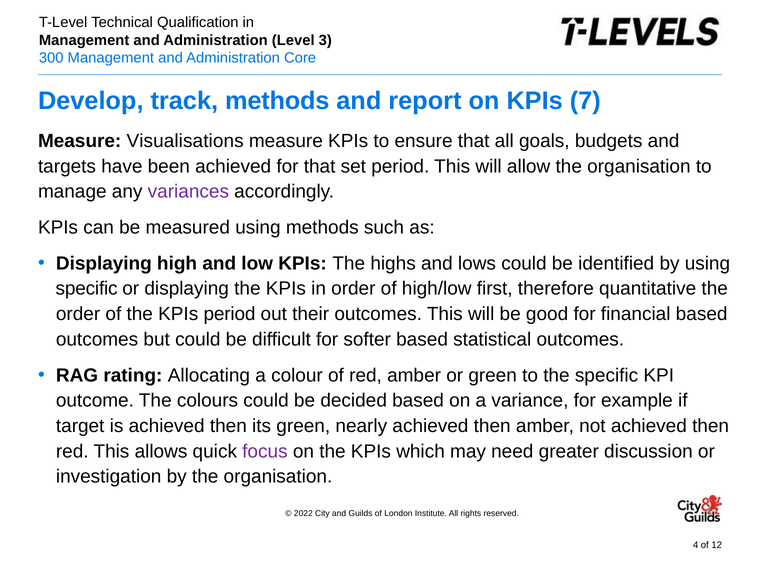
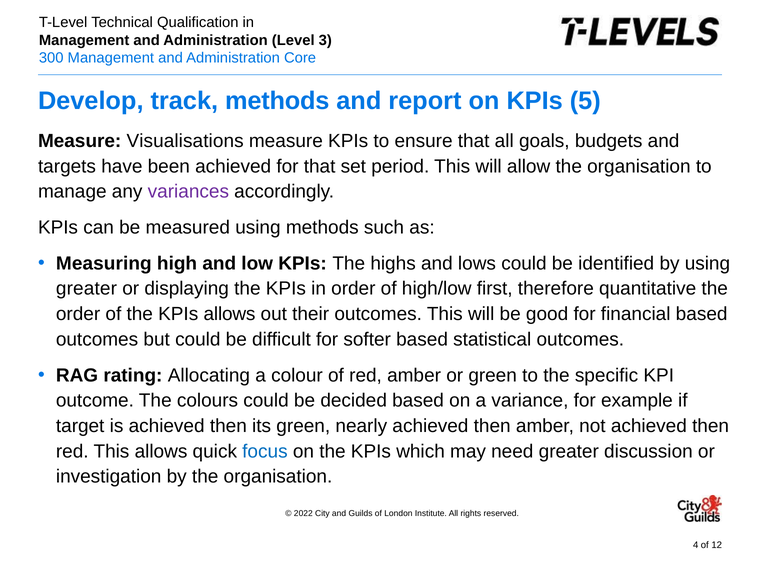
7: 7 -> 5
Displaying at (104, 263): Displaying -> Measuring
specific at (87, 289): specific -> greater
KPIs period: period -> allows
focus colour: purple -> blue
